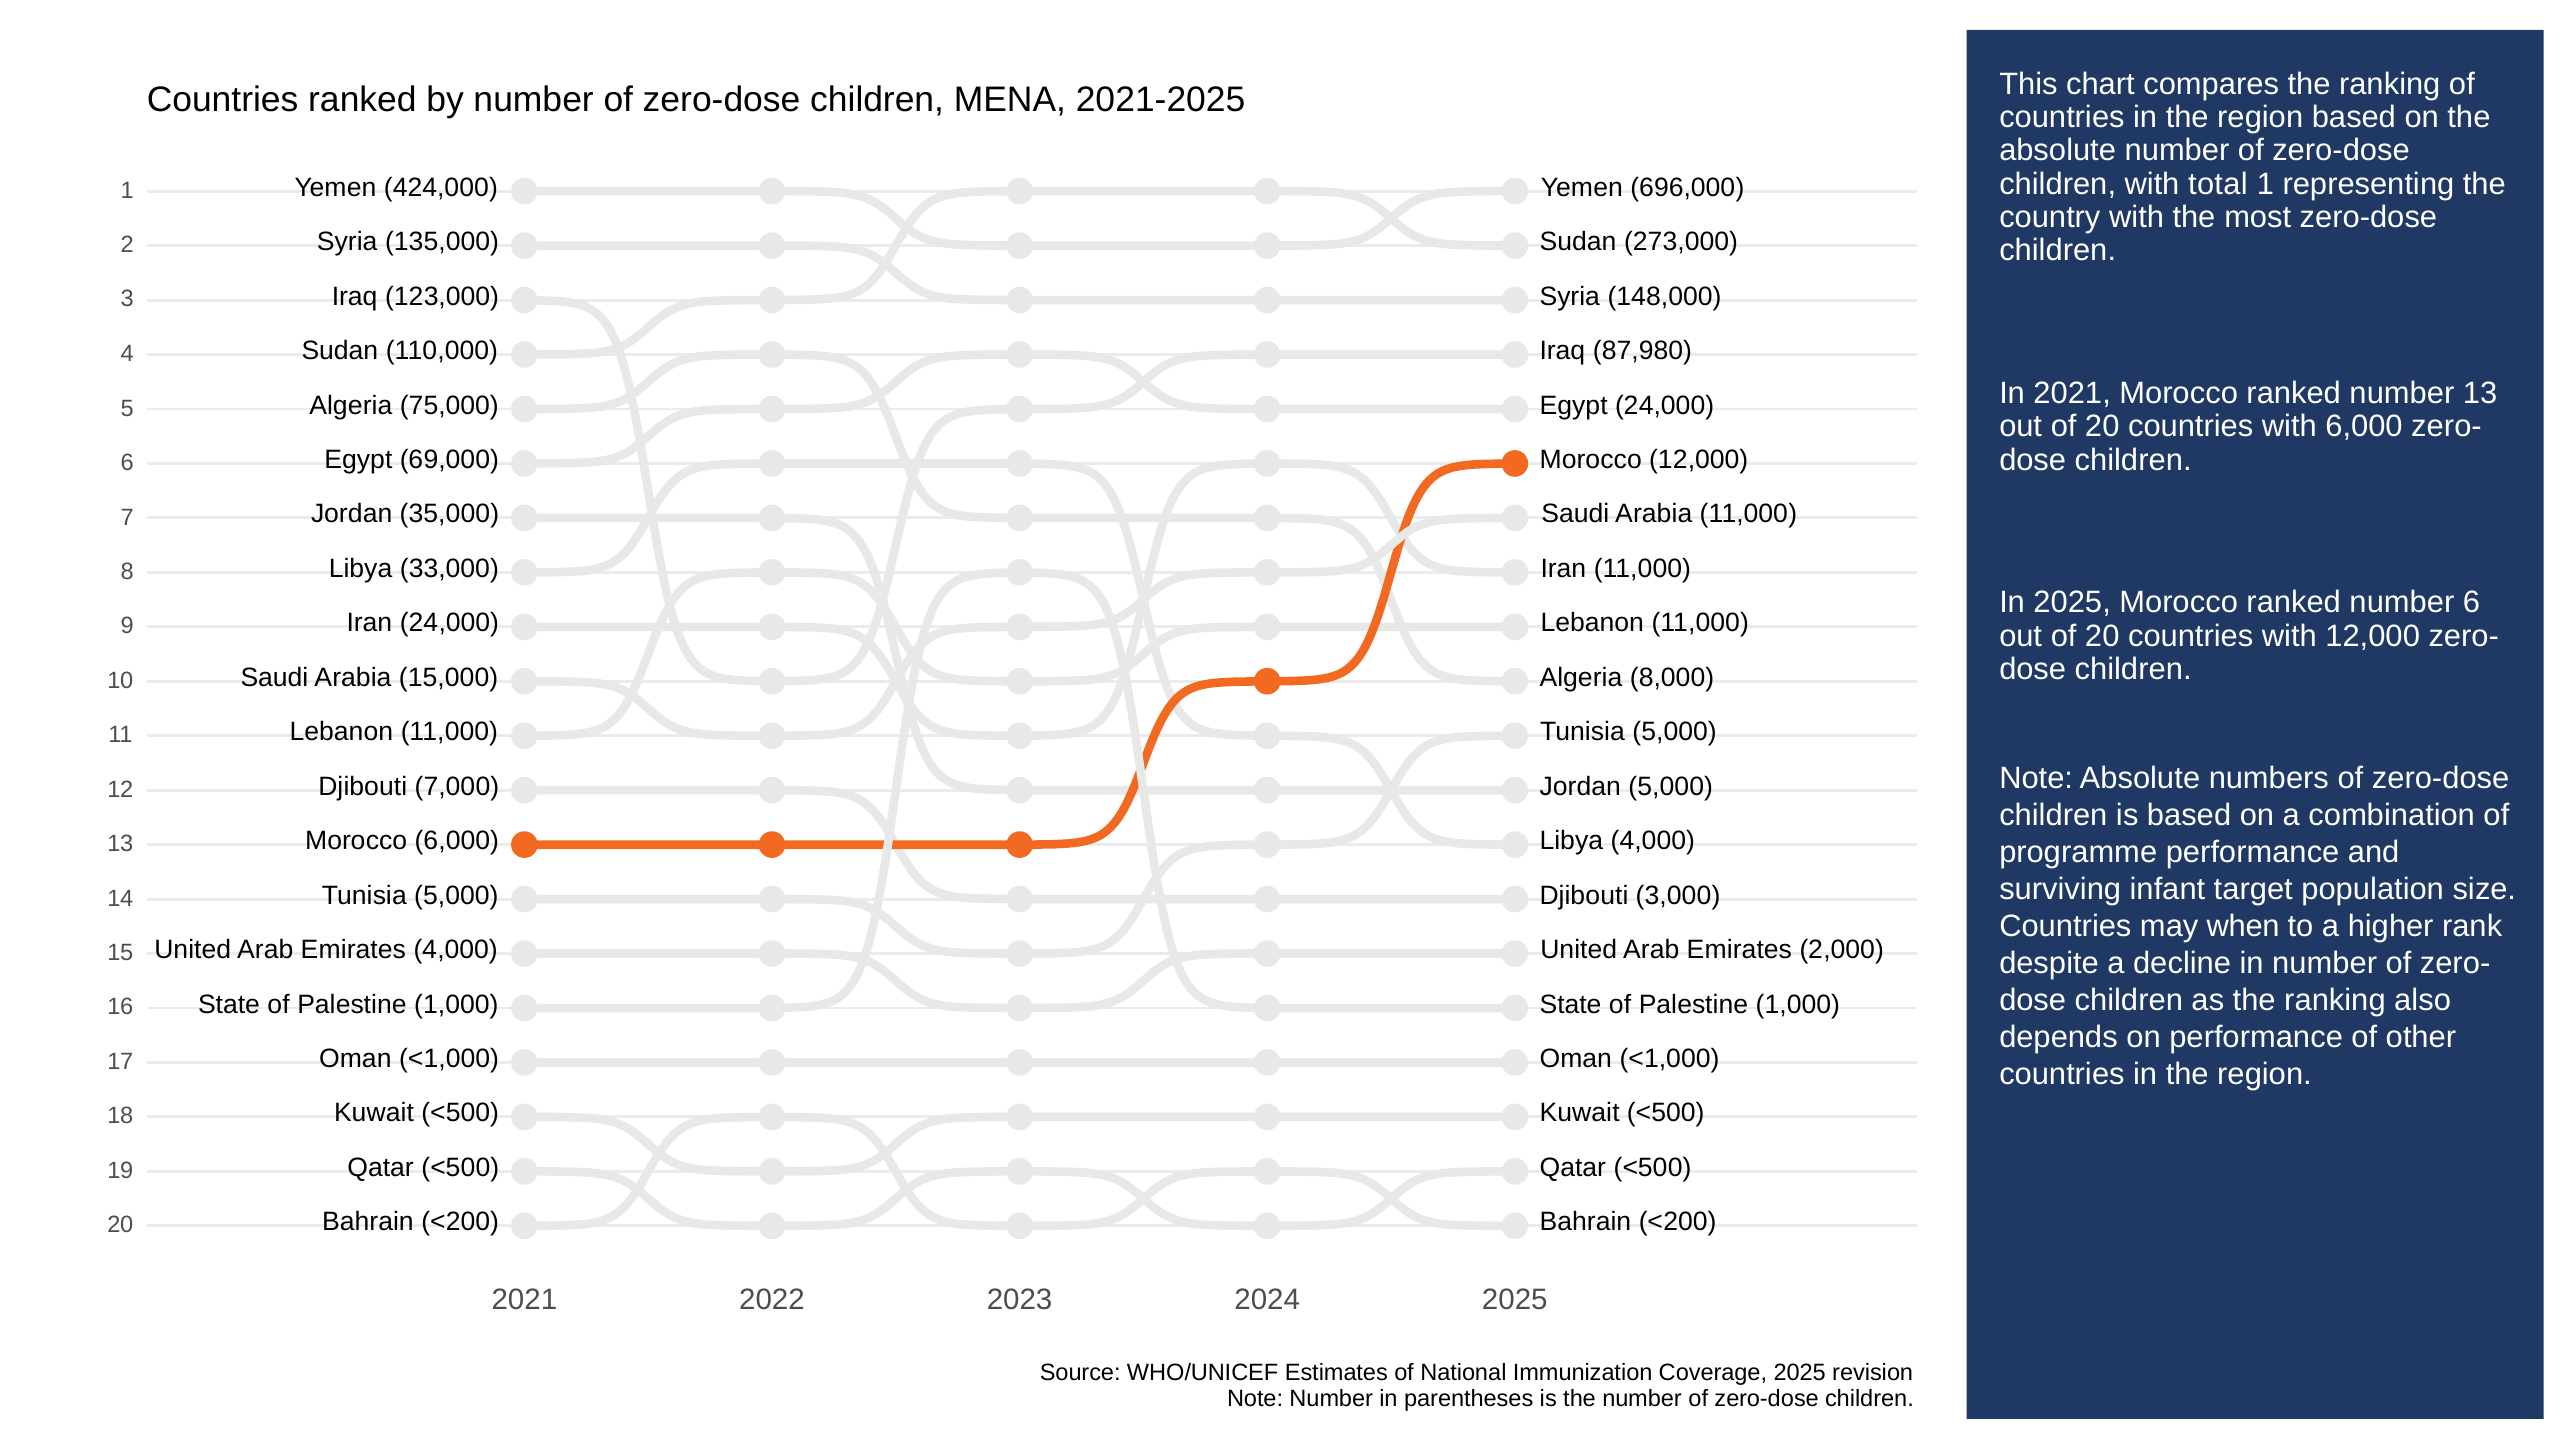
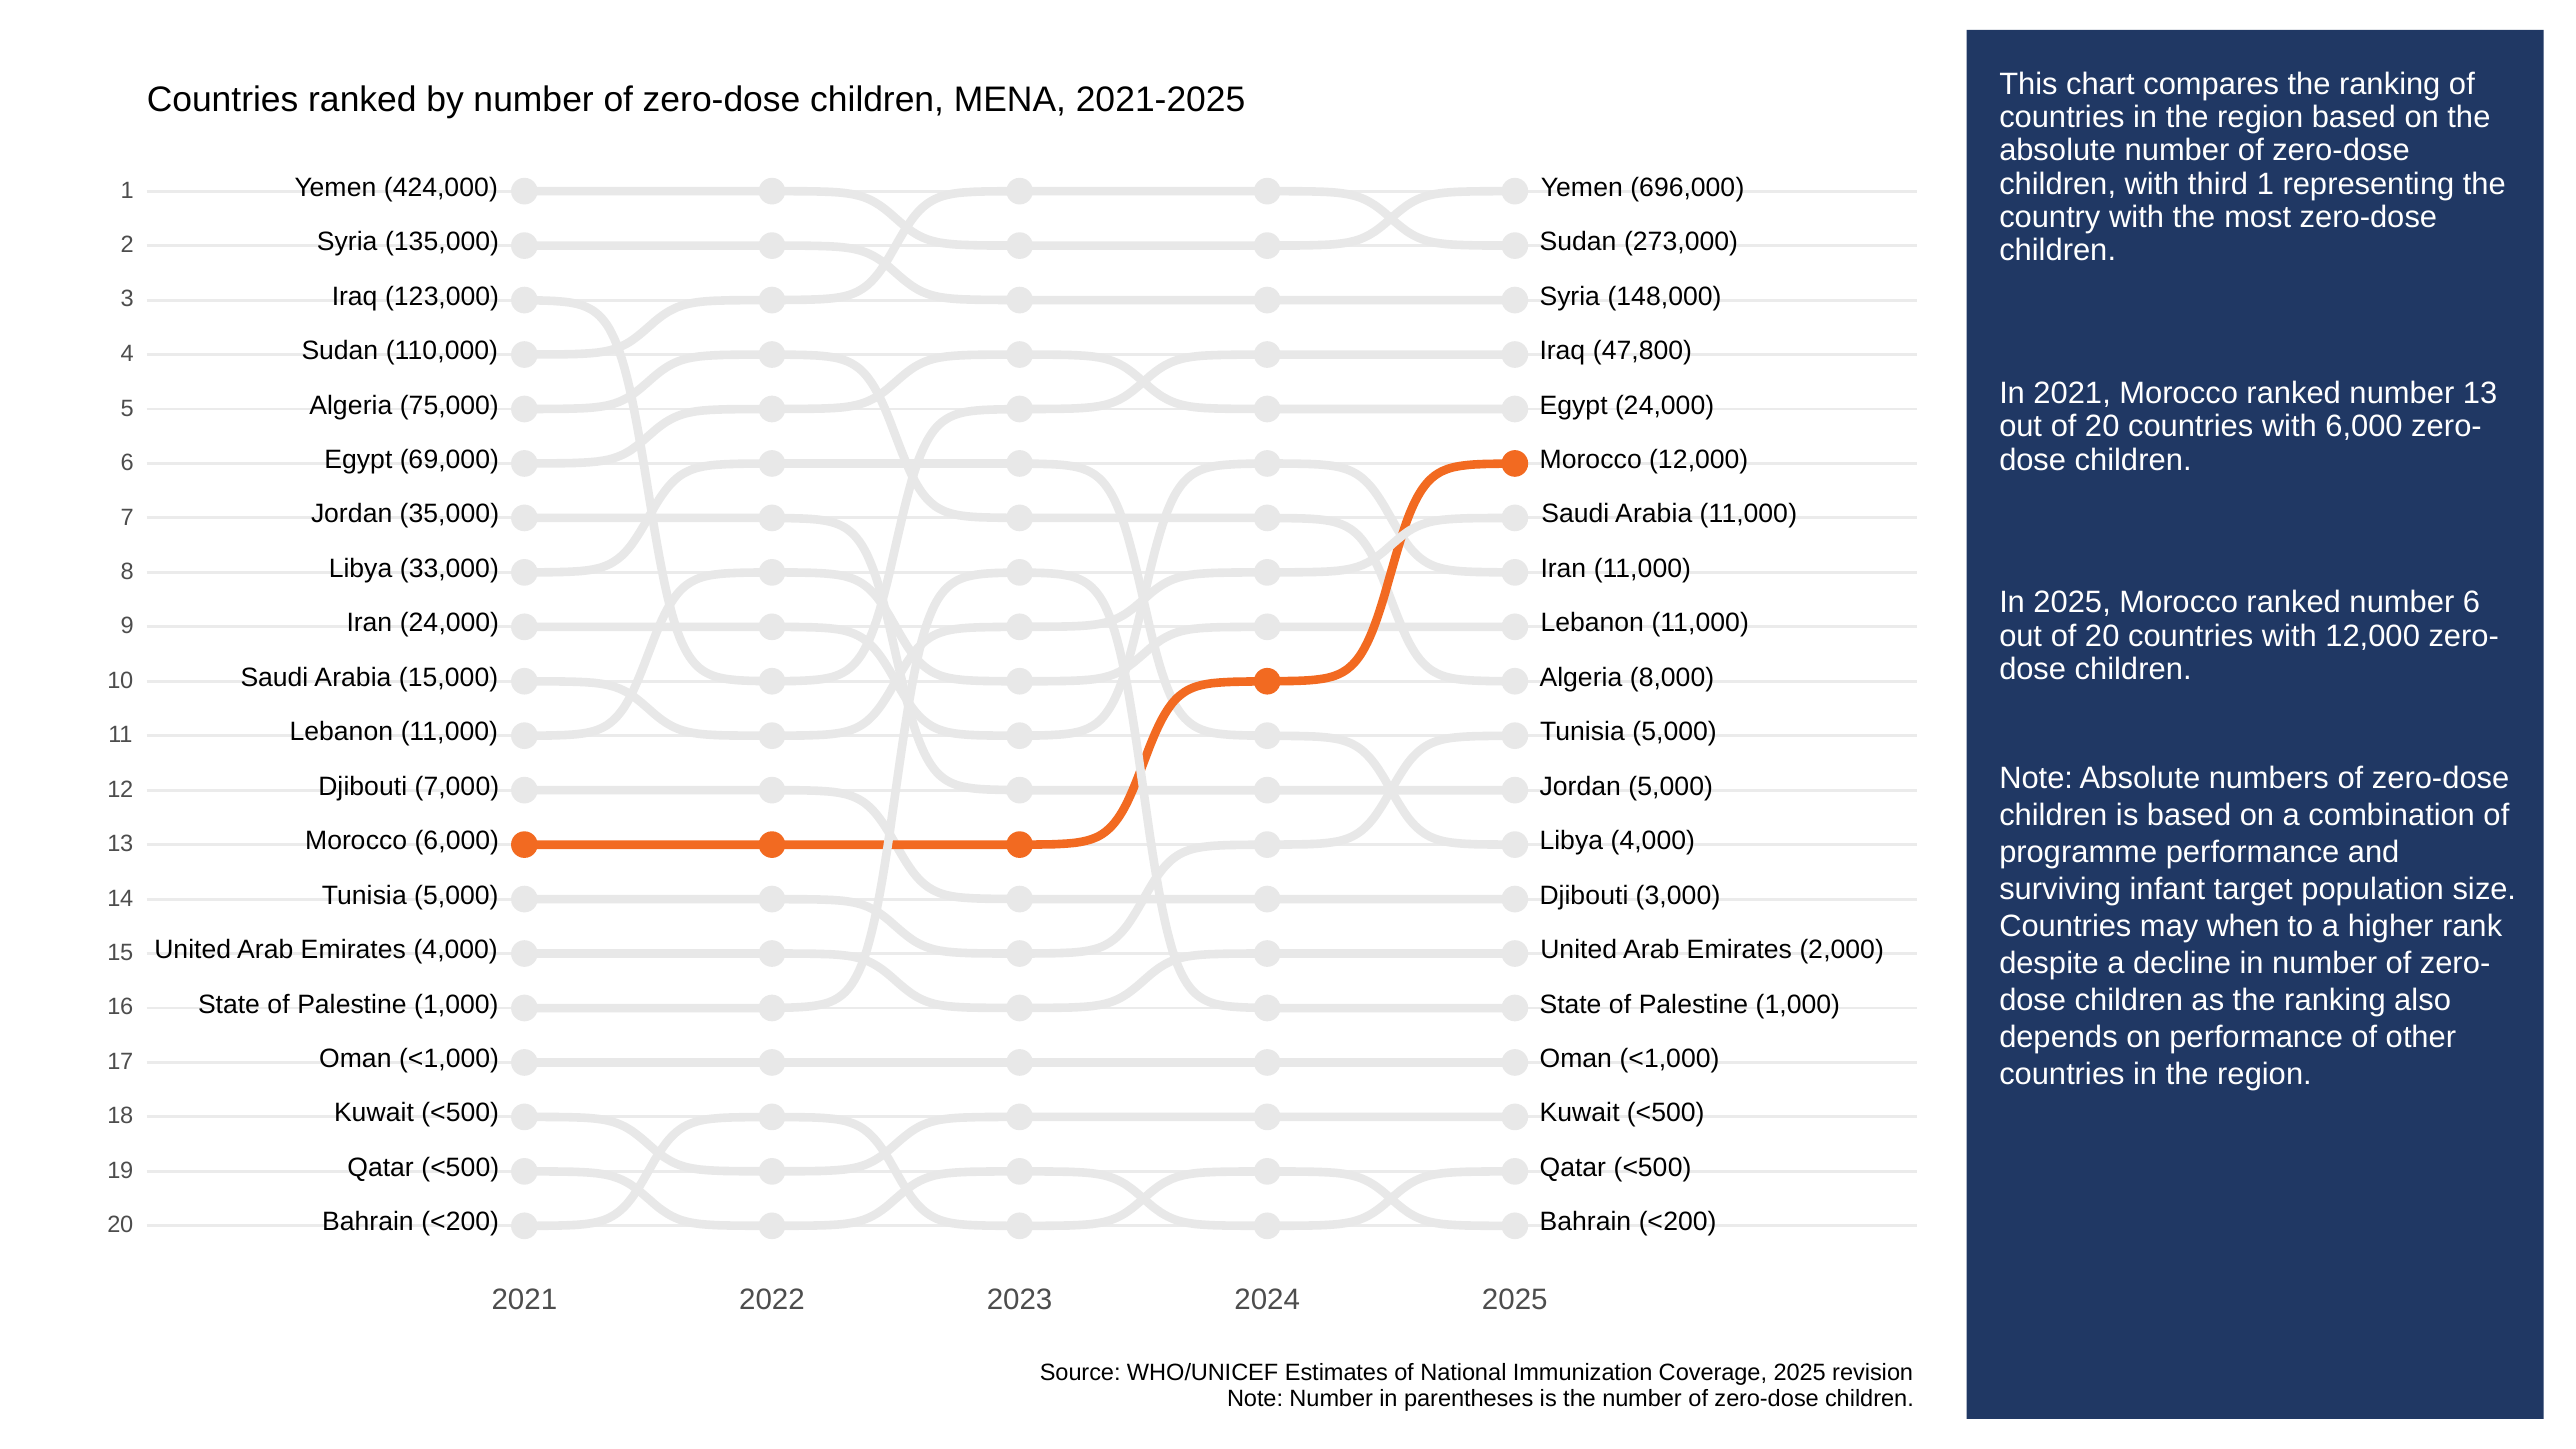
total: total -> third
87,980: 87,980 -> 47,800
